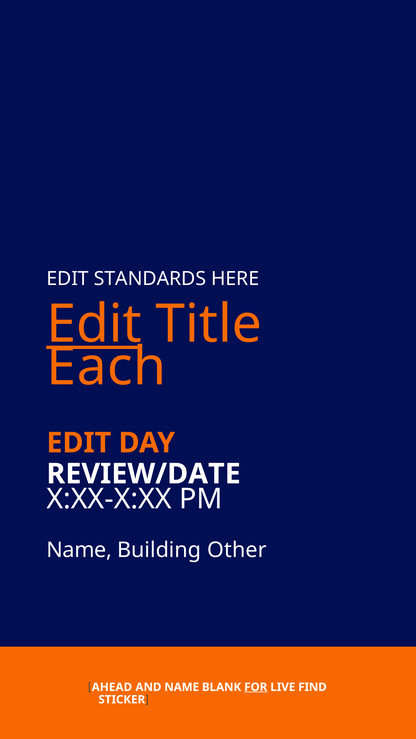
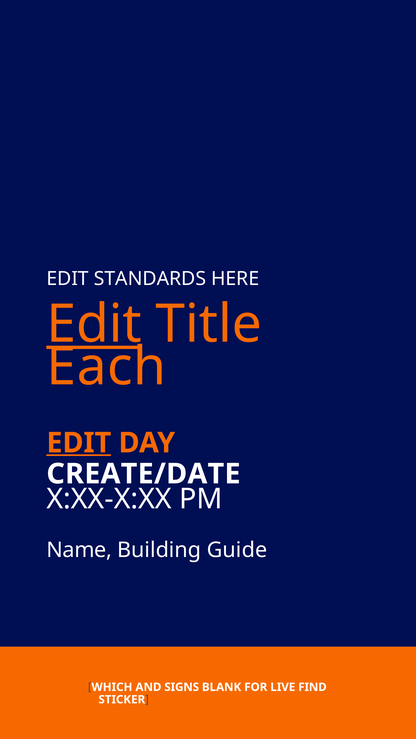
EDIT at (79, 443) underline: none -> present
REVIEW/DATE: REVIEW/DATE -> CREATE/DATE
Other: Other -> Guide
AHEAD: AHEAD -> WHICH
AND NAME: NAME -> SIGNS
FOR underline: present -> none
